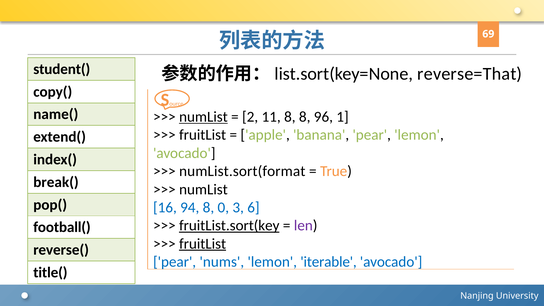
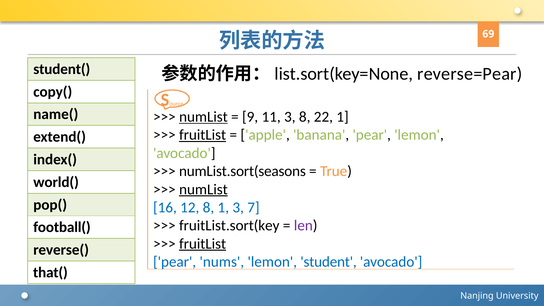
reverse=That: reverse=That -> reverse=Pear
2: 2 -> 9
11 8: 8 -> 3
96: 96 -> 22
fruitList at (203, 135) underline: none -> present
numList.sort(format: numList.sort(format -> numList.sort(seasons
break(: break( -> world(
numList at (203, 189) underline: none -> present
94: 94 -> 12
8 0: 0 -> 1
6: 6 -> 7
fruitList.sort(key underline: present -> none
iterable: iterable -> student
title(: title( -> that(
